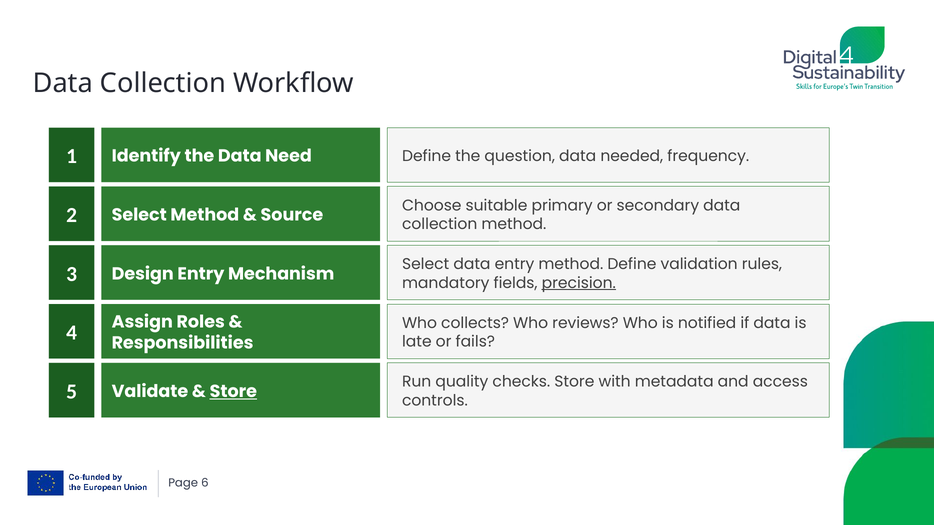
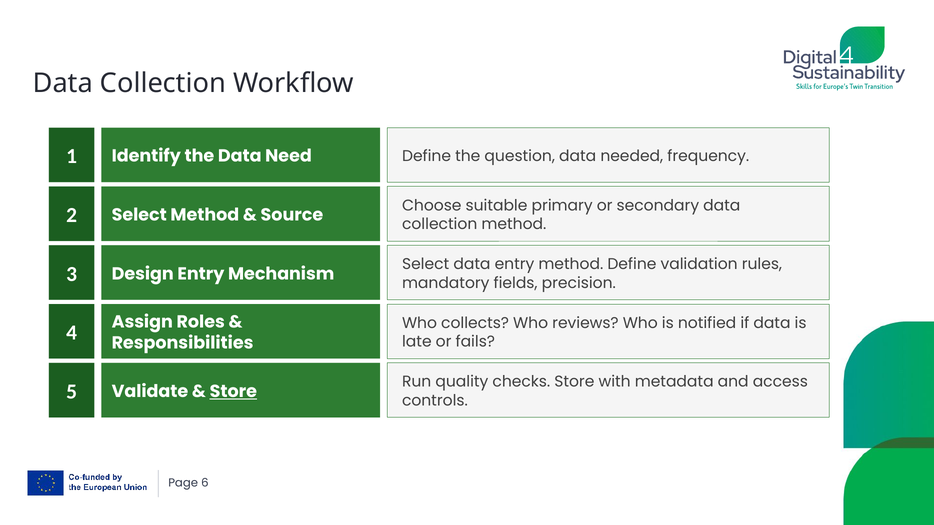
precision underline: present -> none
